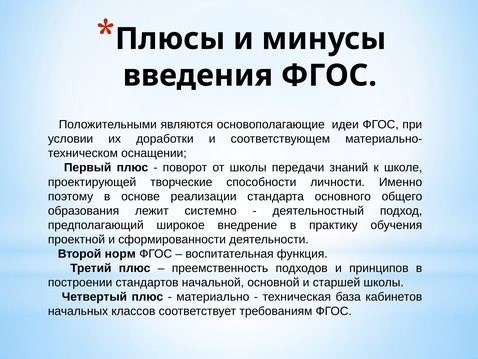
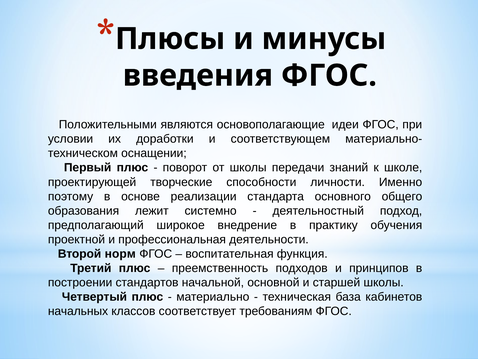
сформированности: сформированности -> профессиональная
